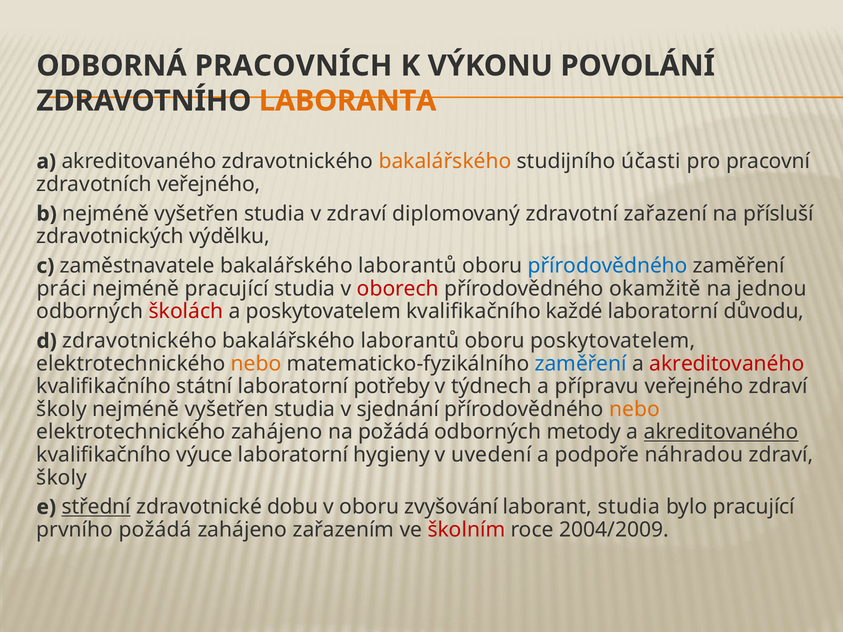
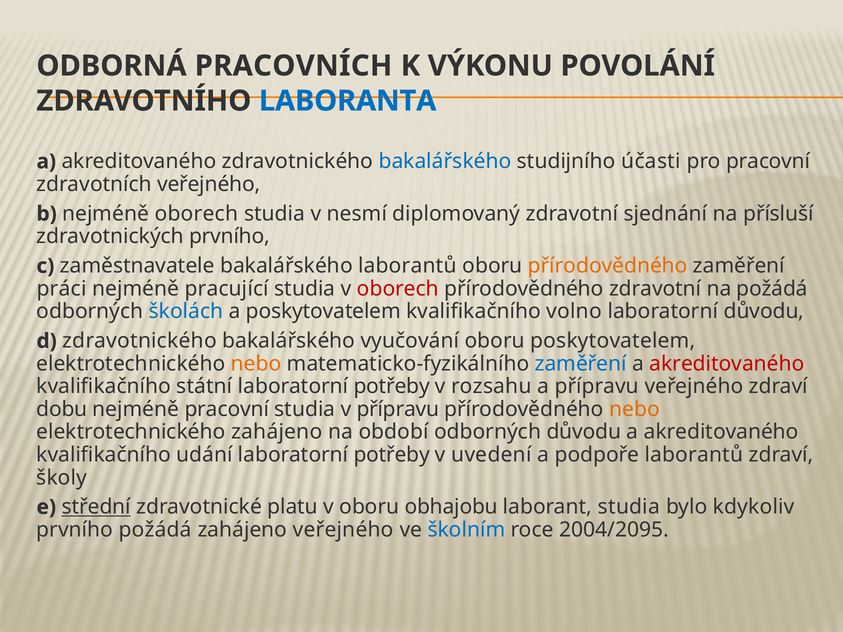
LABORANTA colour: orange -> blue
bakalářského at (445, 162) colour: orange -> blue
b nejméně vyšetřen: vyšetřen -> oborech
v zdraví: zdraví -> nesmí
zařazení: zařazení -> sjednání
zdravotnických výdělku: výdělku -> prvního
přírodovědného at (608, 266) colour: blue -> orange
přírodovědného okamžitě: okamžitě -> zdravotní
na jednou: jednou -> požádá
školách colour: red -> blue
každé: každé -> volno
laborantů at (410, 341): laborantů -> vyučování
týdnech: týdnech -> rozsahu
školy at (62, 409): školy -> dobu
vyšetřen at (227, 409): vyšetřen -> pracovní
v sjednání: sjednání -> přípravu
na požádá: požádá -> období
odborných metody: metody -> důvodu
akreditovaného at (721, 432) underline: present -> none
výuce: výuce -> udání
hygieny at (392, 455): hygieny -> potřeby
podpoře náhradou: náhradou -> laborantů
dobu: dobu -> platu
zvyšování: zvyšování -> obhajobu
bylo pracující: pracující -> kdykoliv
zahájeno zařazením: zařazením -> veřejného
školním colour: red -> blue
2004/2009: 2004/2009 -> 2004/2095
